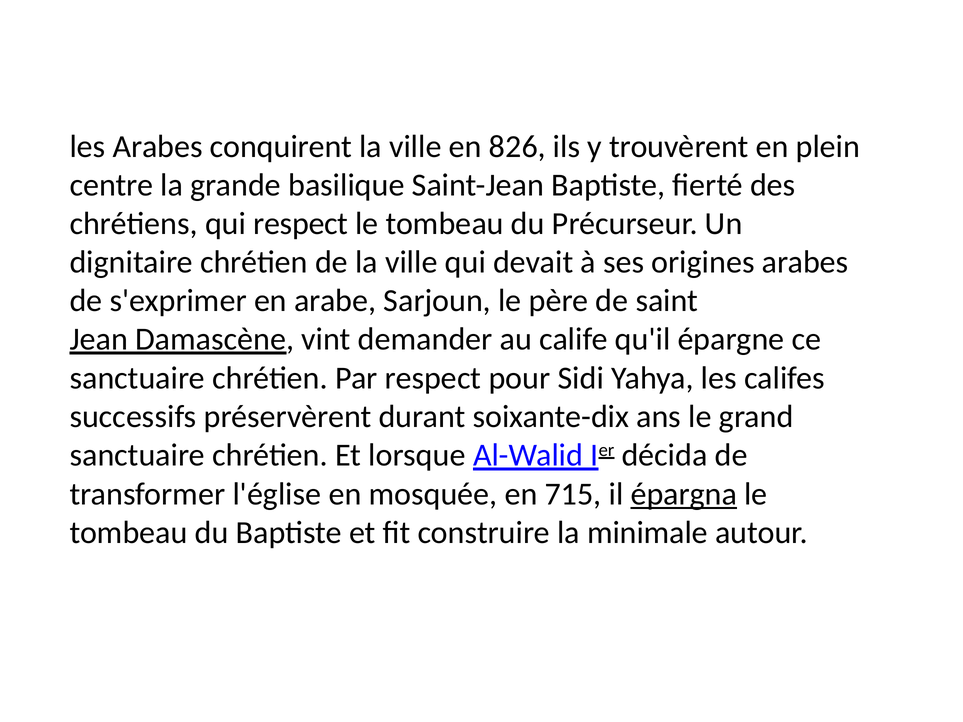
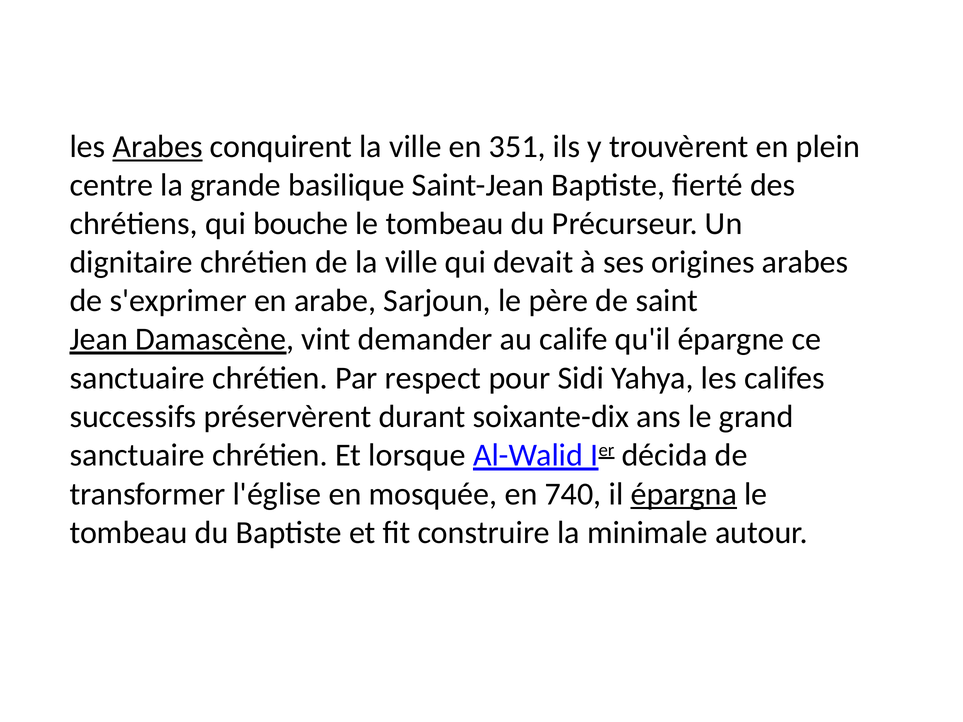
Arabes at (158, 147) underline: none -> present
826: 826 -> 351
qui respect: respect -> bouche
715: 715 -> 740
